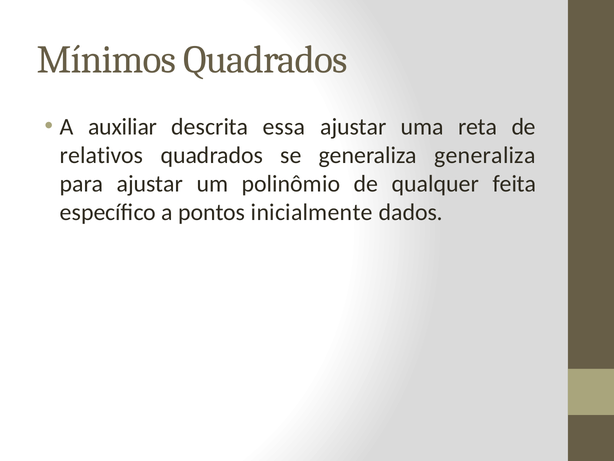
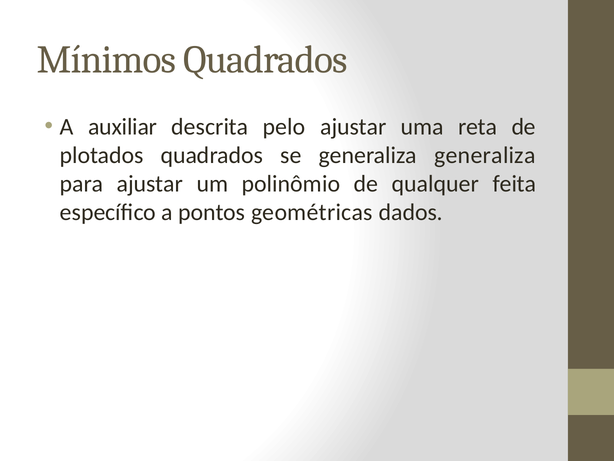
essa: essa -> pelo
relativos: relativos -> plotados
inicialmente: inicialmente -> geométricas
